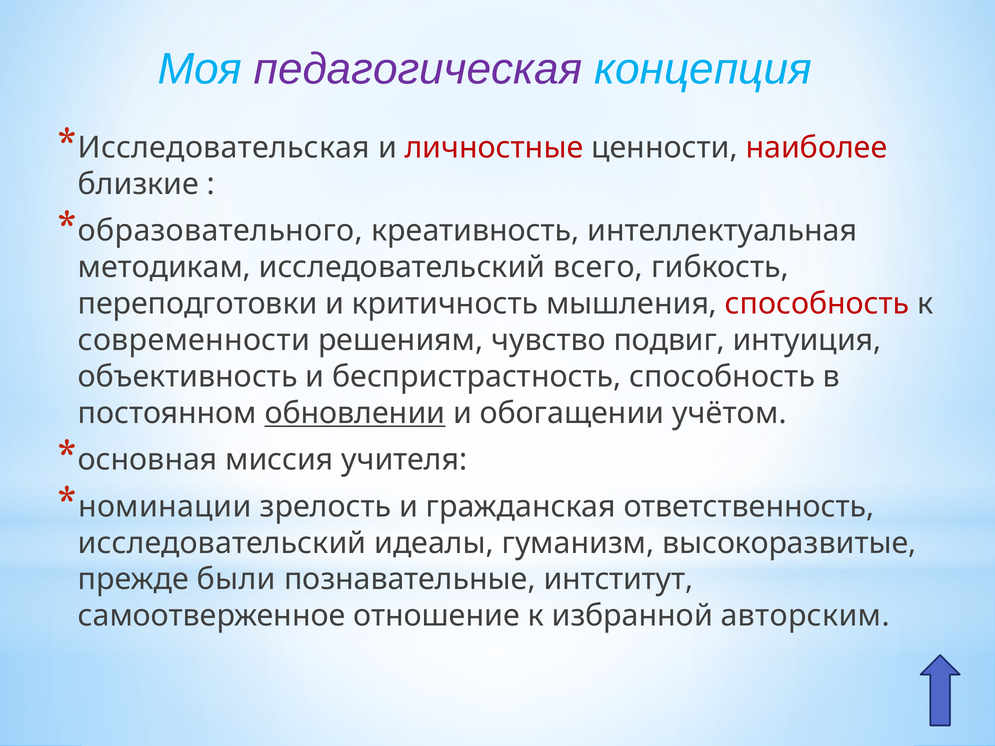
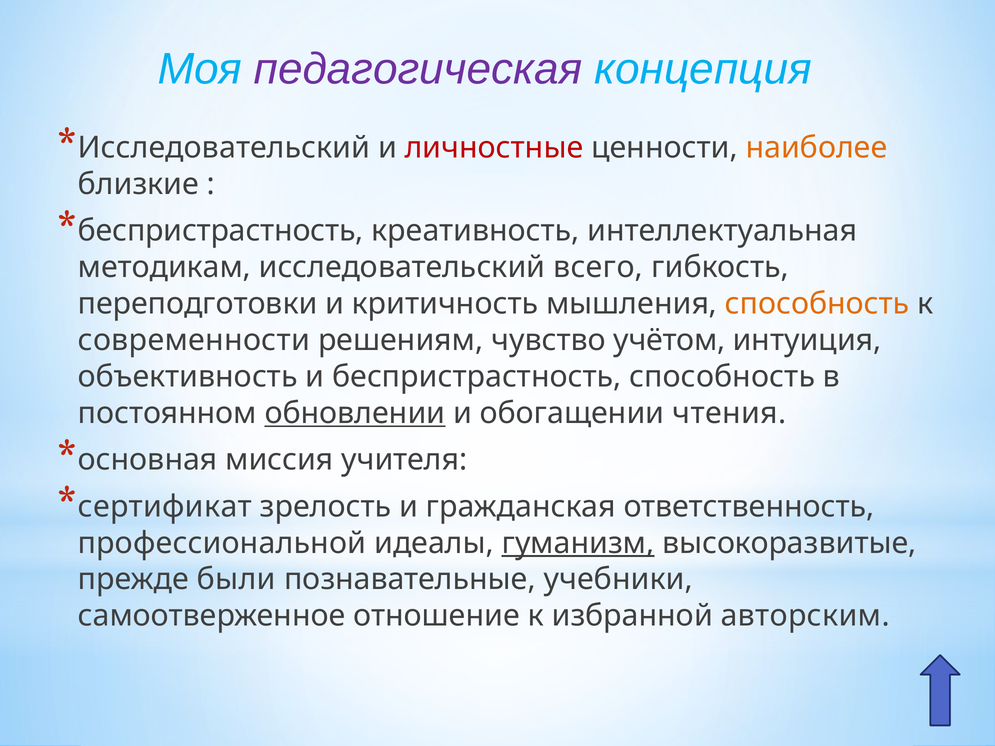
Исследовательская at (224, 148): Исследовательская -> Исследовательский
наиболее colour: red -> orange
образовательного at (220, 231): образовательного -> беспристрастность
способность at (817, 304) colour: red -> orange
подвиг: подвиг -> учётом
учётом: учётом -> чтения
номинации: номинации -> сертификат
исследовательский at (222, 543): исследовательский -> профессиональной
гуманизм underline: none -> present
интститут: интститут -> учебники
